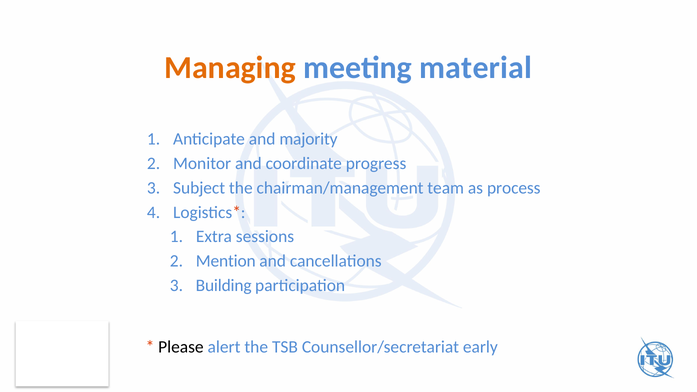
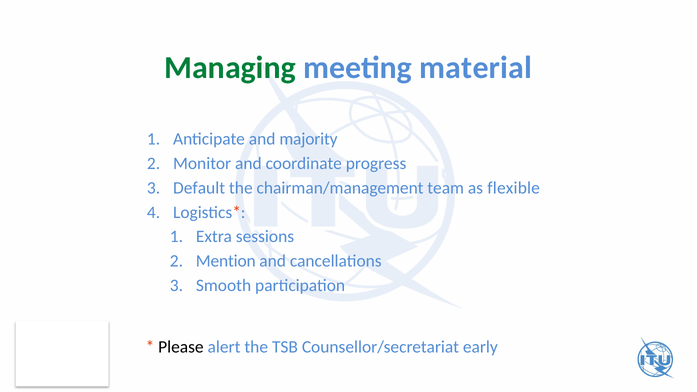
Managing colour: orange -> green
Subject: Subject -> Default
process: process -> flexible
Building: Building -> Smooth
